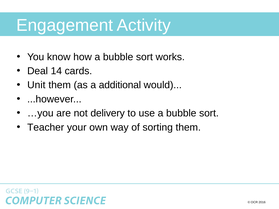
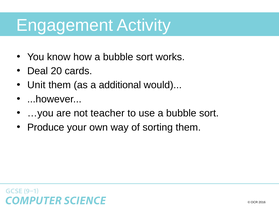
14: 14 -> 20
delivery: delivery -> teacher
Teacher: Teacher -> Produce
